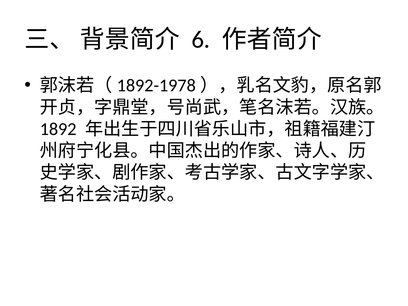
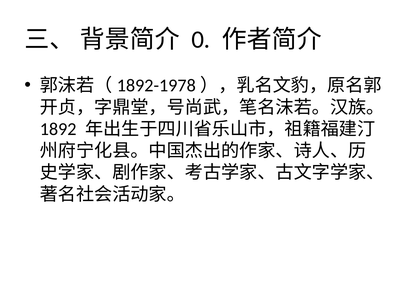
6: 6 -> 0
